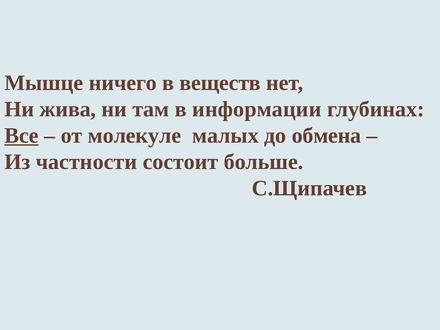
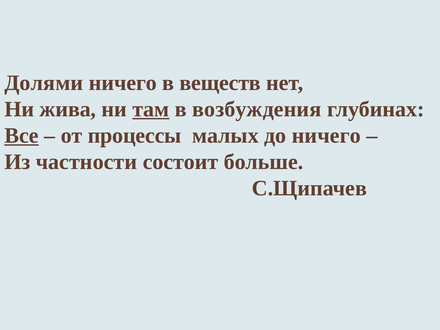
Мышце: Мышце -> Долями
там underline: none -> present
информации: информации -> возбуждения
молекуле: молекуле -> процессы
до обмена: обмена -> ничего
